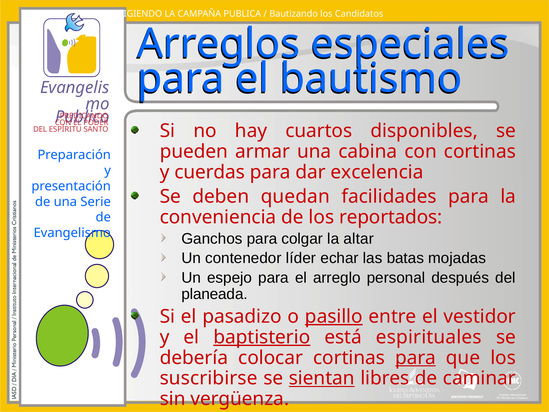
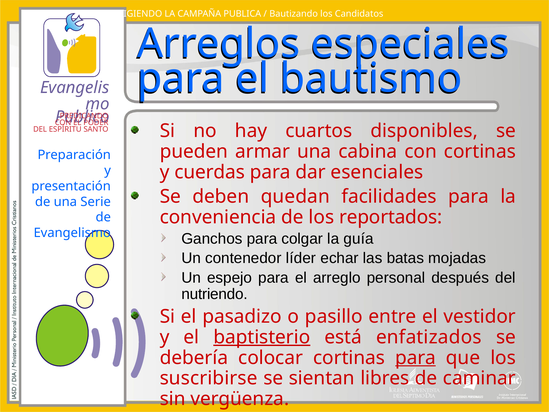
excelencia: excelencia -> esenciales
altar: altar -> guía
planeada: planeada -> nutriendo
pasillo underline: present -> none
espirituales: espirituales -> enfatizados
sientan underline: present -> none
